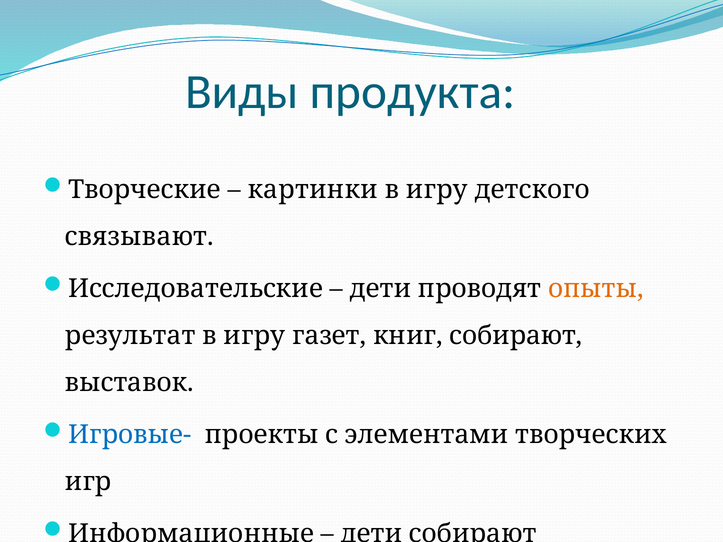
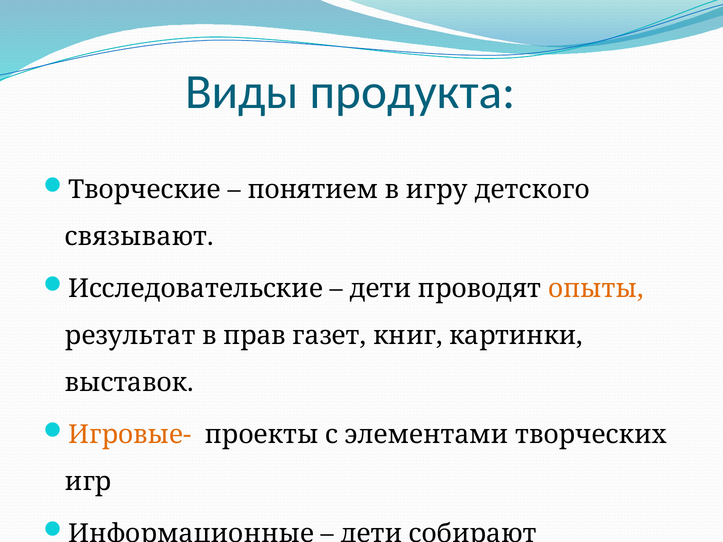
картинки: картинки -> понятием
результат в игру: игру -> прав
книг собирают: собирают -> картинки
Игровые- colour: blue -> orange
